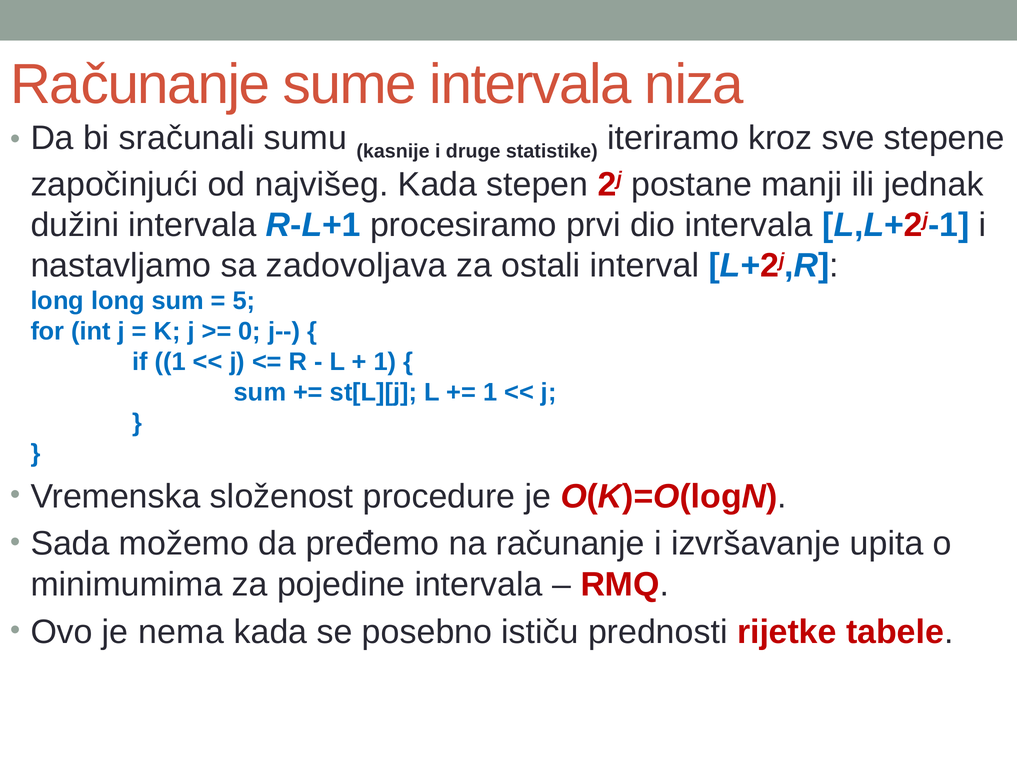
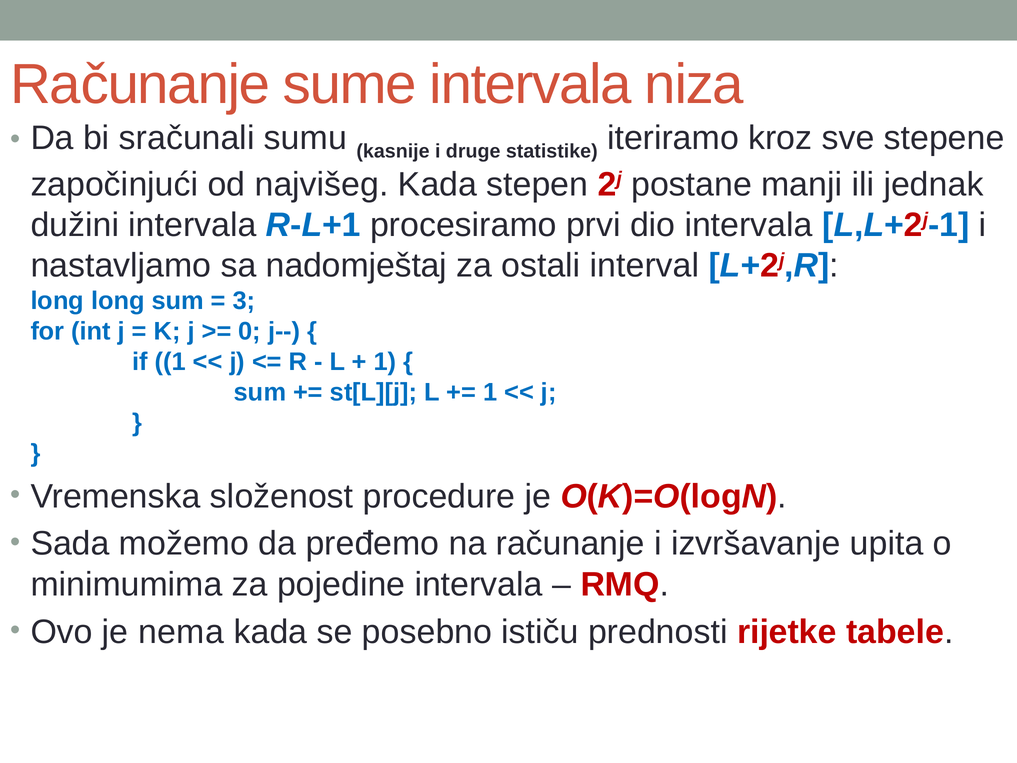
zadovoljava: zadovoljava -> nadomještaj
5: 5 -> 3
